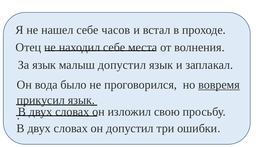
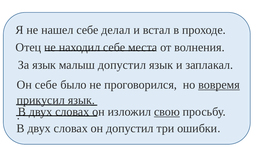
часов: часов -> делал
Он вода: вода -> себе
свою underline: none -> present
